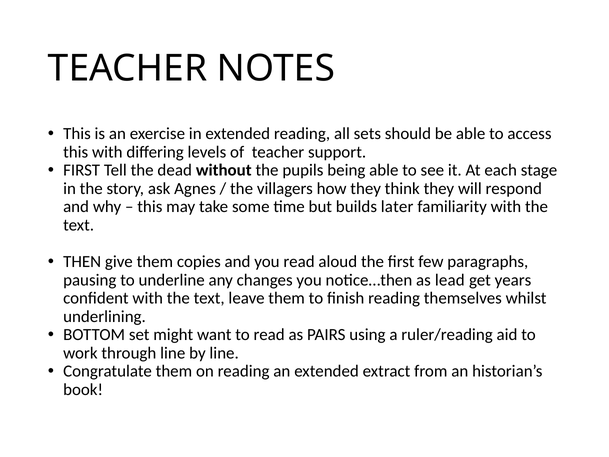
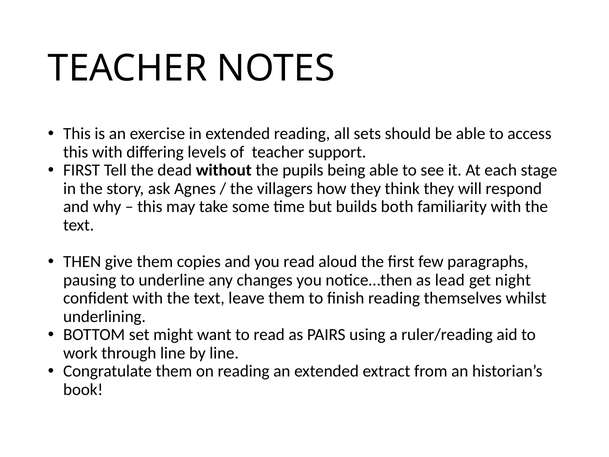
later: later -> both
years: years -> night
